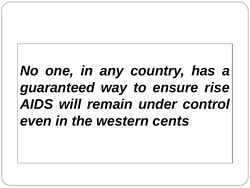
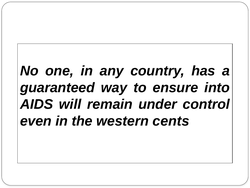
rise: rise -> into
